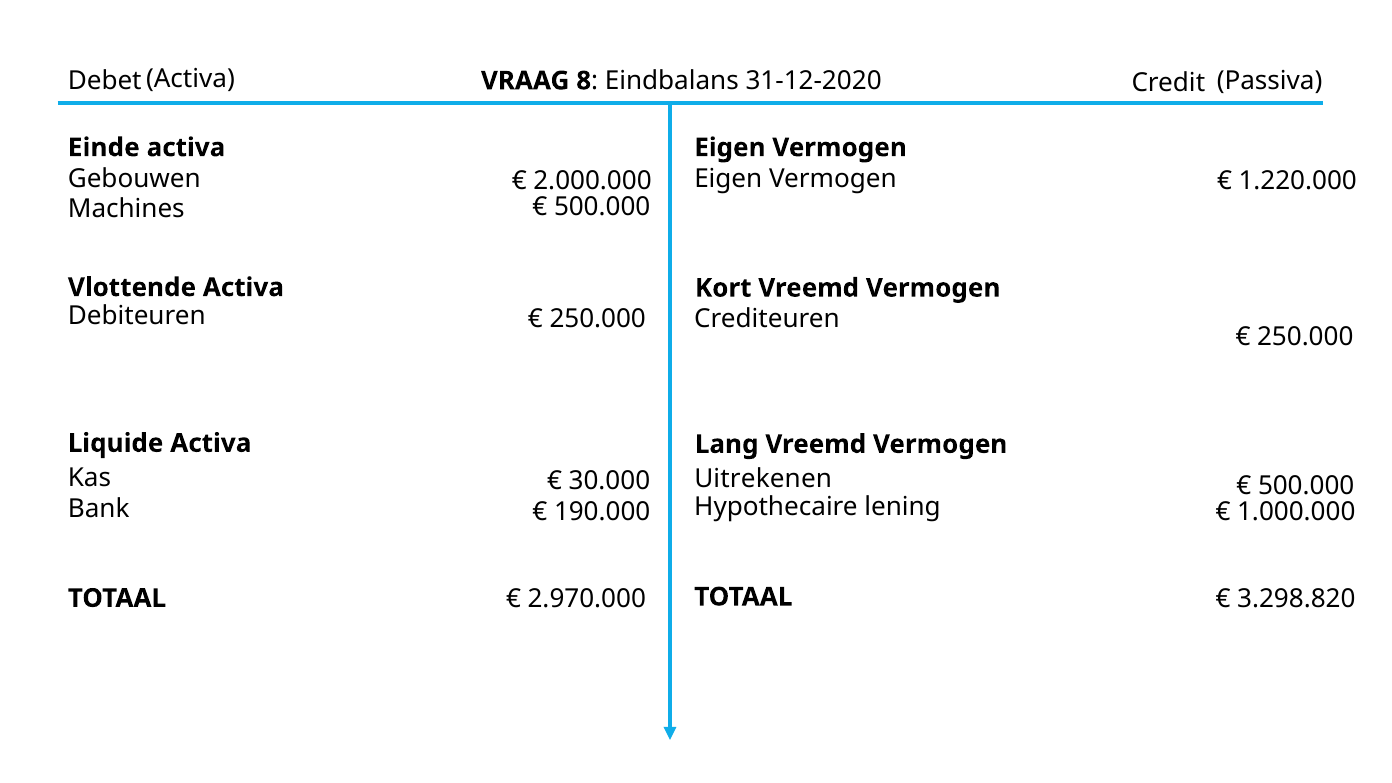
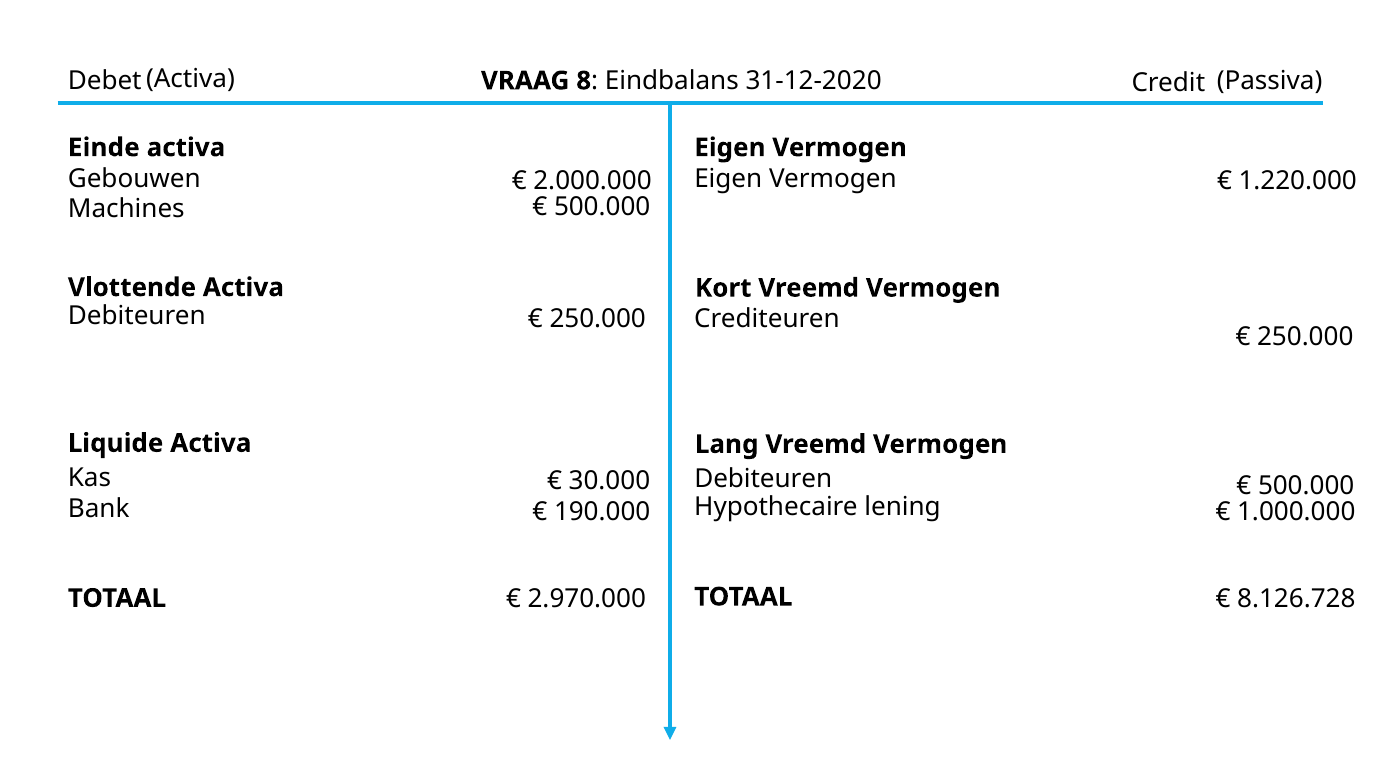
Uitrekenen at (763, 479): Uitrekenen -> Debiteuren
3.298.820: 3.298.820 -> 8.126.728
